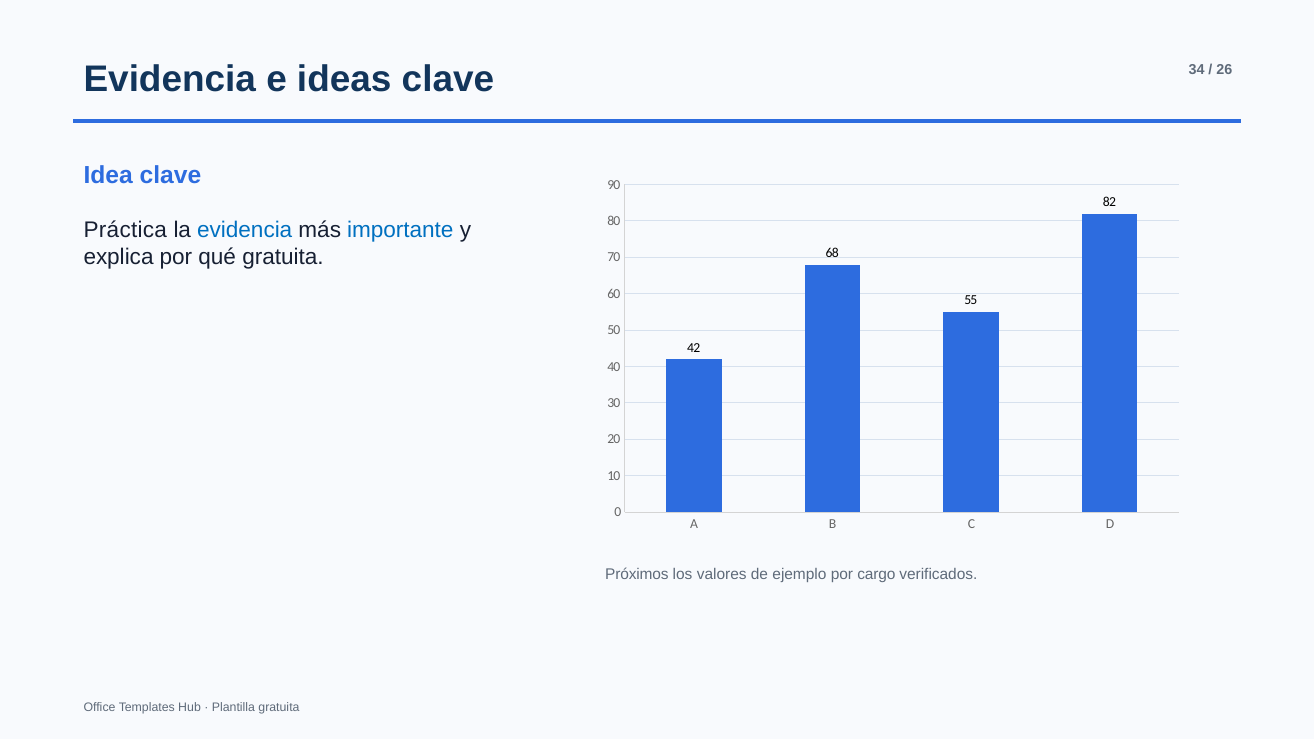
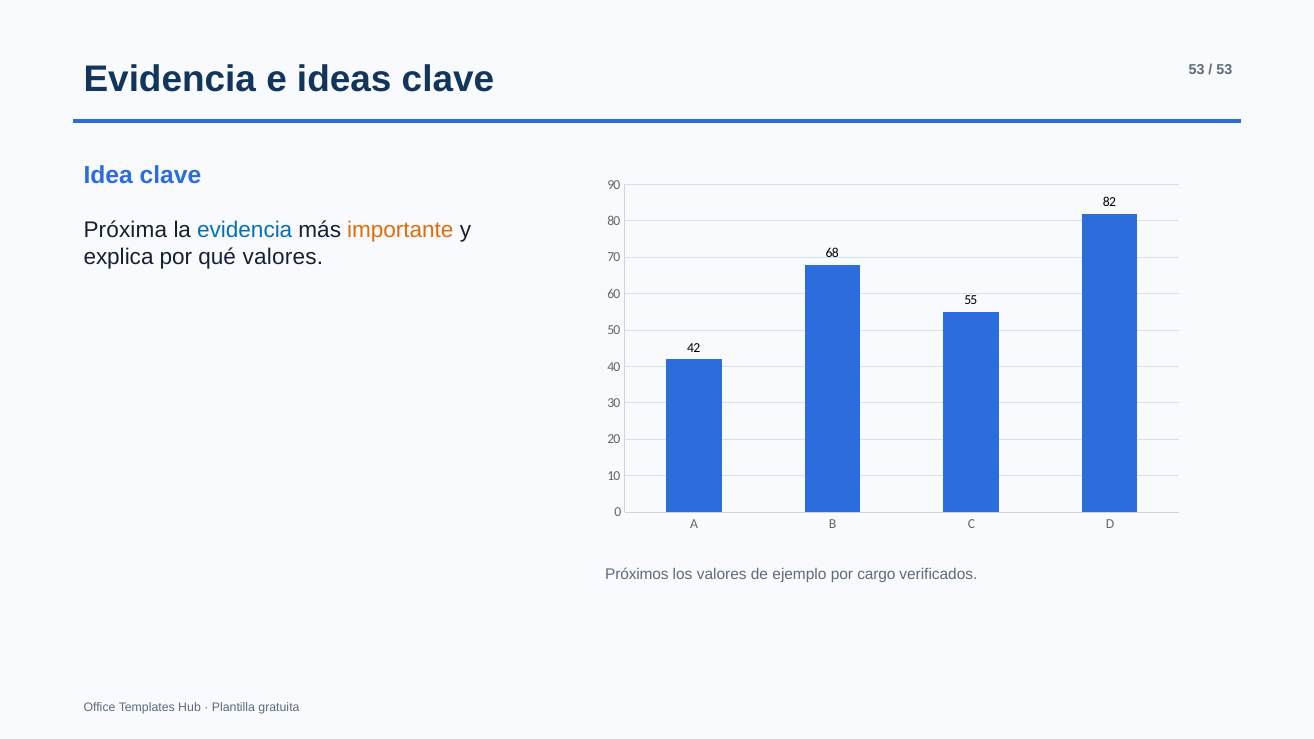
clave 34: 34 -> 53
26 at (1224, 70): 26 -> 53
Práctica: Práctica -> Próxima
importante colour: blue -> orange
qué gratuita: gratuita -> valores
